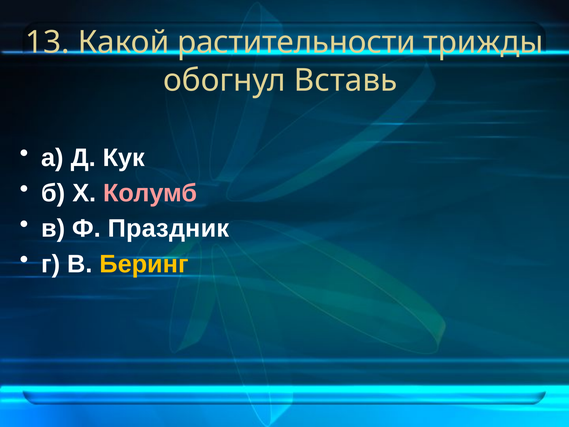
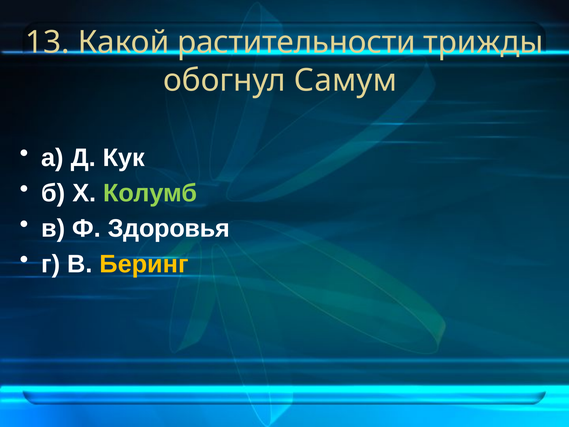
Вставь: Вставь -> Самум
Колумб colour: pink -> light green
Праздник: Праздник -> Здоровья
